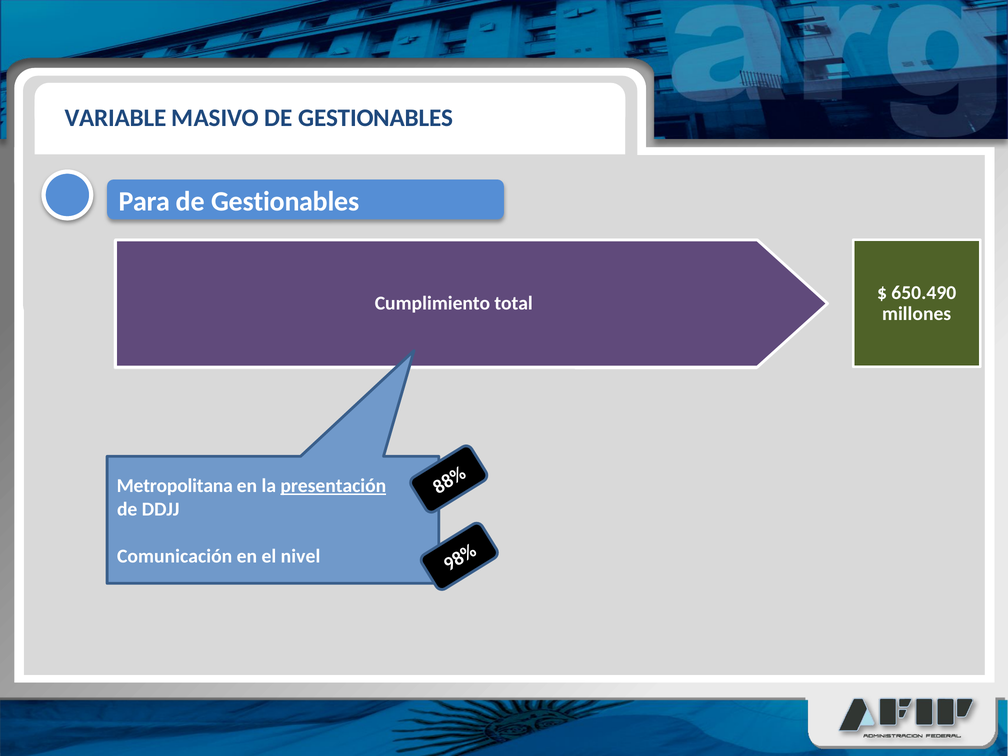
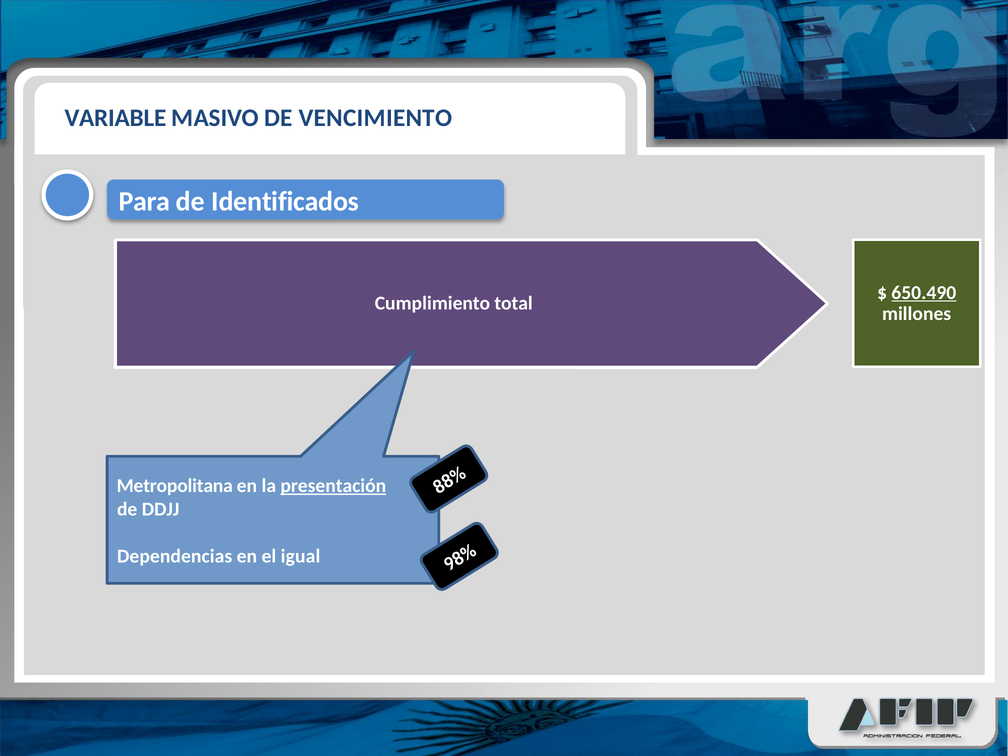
MASIVO DE GESTIONABLES: GESTIONABLES -> VENCIMIENTO
Gestionables at (285, 201): Gestionables -> Identificados
650.490 underline: none -> present
Comunicación: Comunicación -> Dependencias
nivel: nivel -> igual
